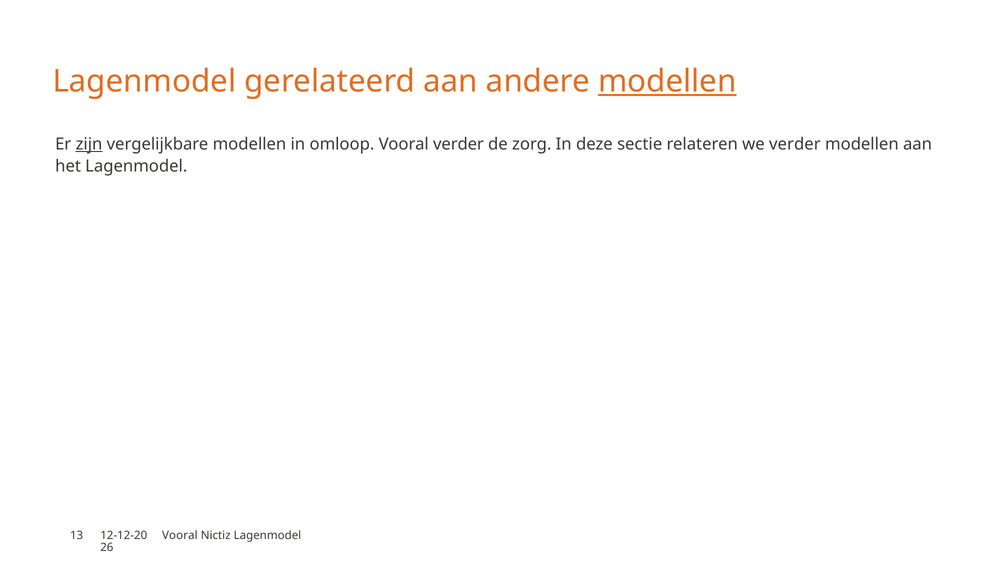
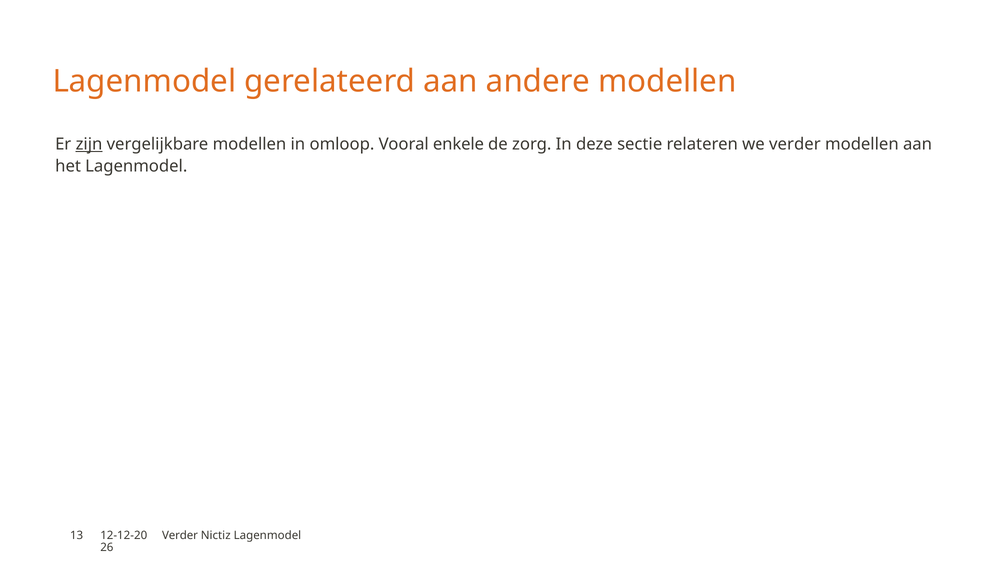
modellen at (667, 81) underline: present -> none
Vooral verder: verder -> enkele
Vooral at (180, 535): Vooral -> Verder
